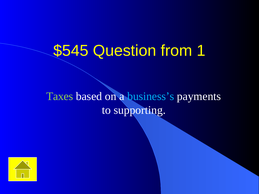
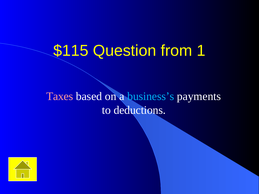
$545: $545 -> $115
Taxes colour: light green -> pink
supporting: supporting -> deductions
